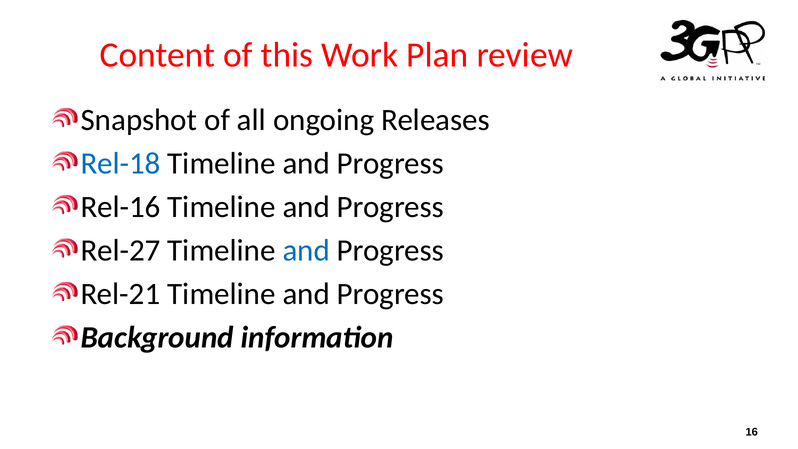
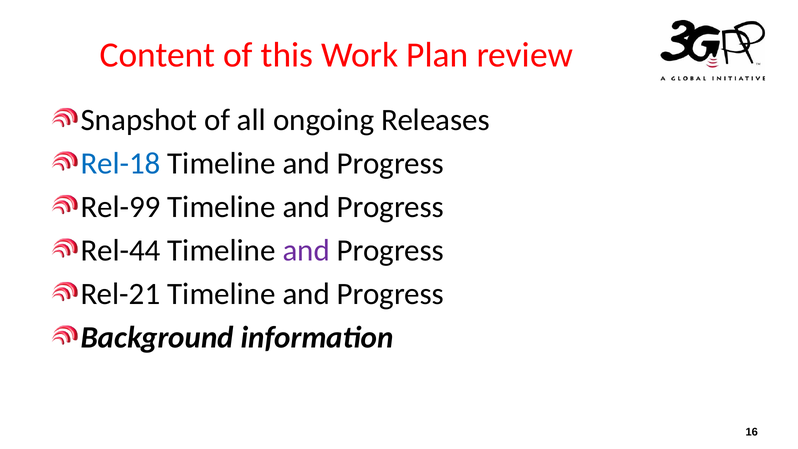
Rel-16: Rel-16 -> Rel-99
Rel-27: Rel-27 -> Rel-44
and at (306, 250) colour: blue -> purple
